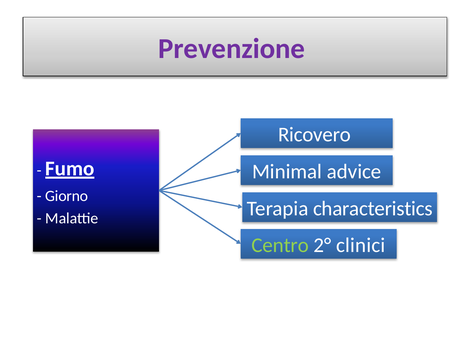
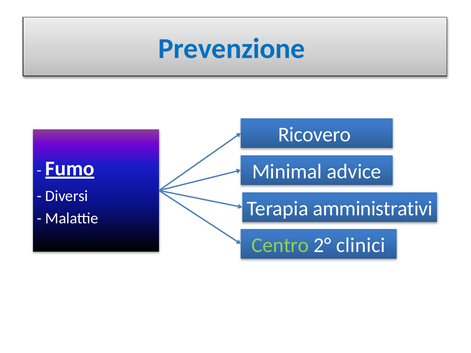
Prevenzione colour: purple -> blue
Giorno: Giorno -> Diversi
characteristics: characteristics -> amministrativi
